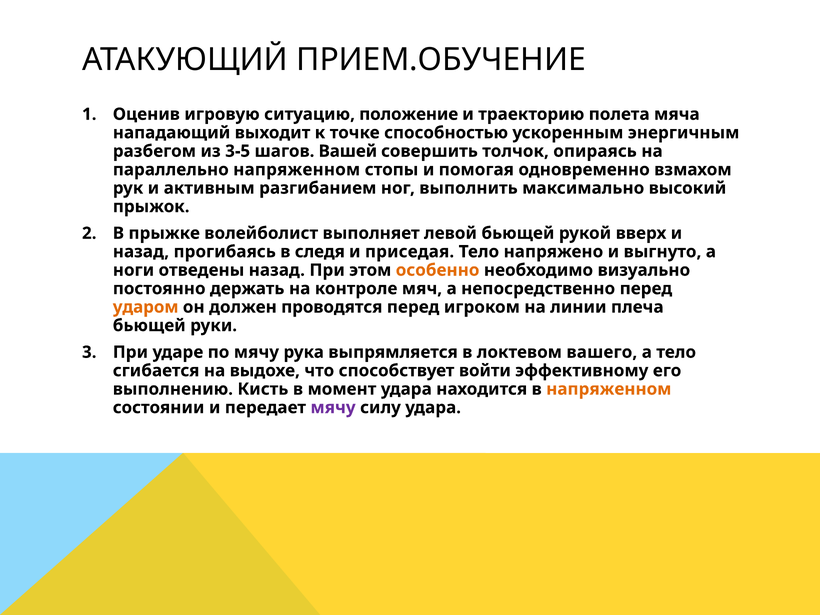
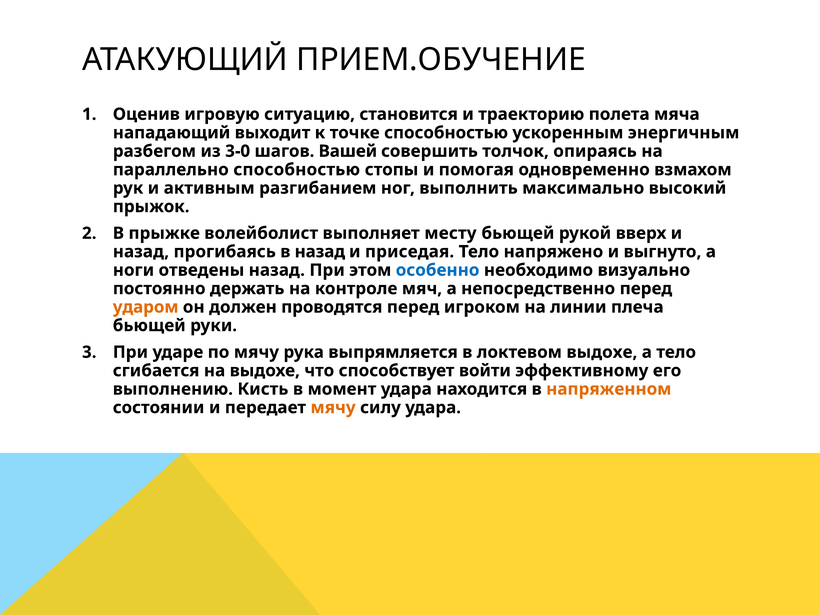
положение: положение -> становится
3-5: 3-5 -> 3-0
параллельно напряженном: напряженном -> способностью
левой: левой -> месту
в следя: следя -> назад
особенно colour: orange -> blue
локтевом вашего: вашего -> выдохе
мячу at (333, 408) colour: purple -> orange
